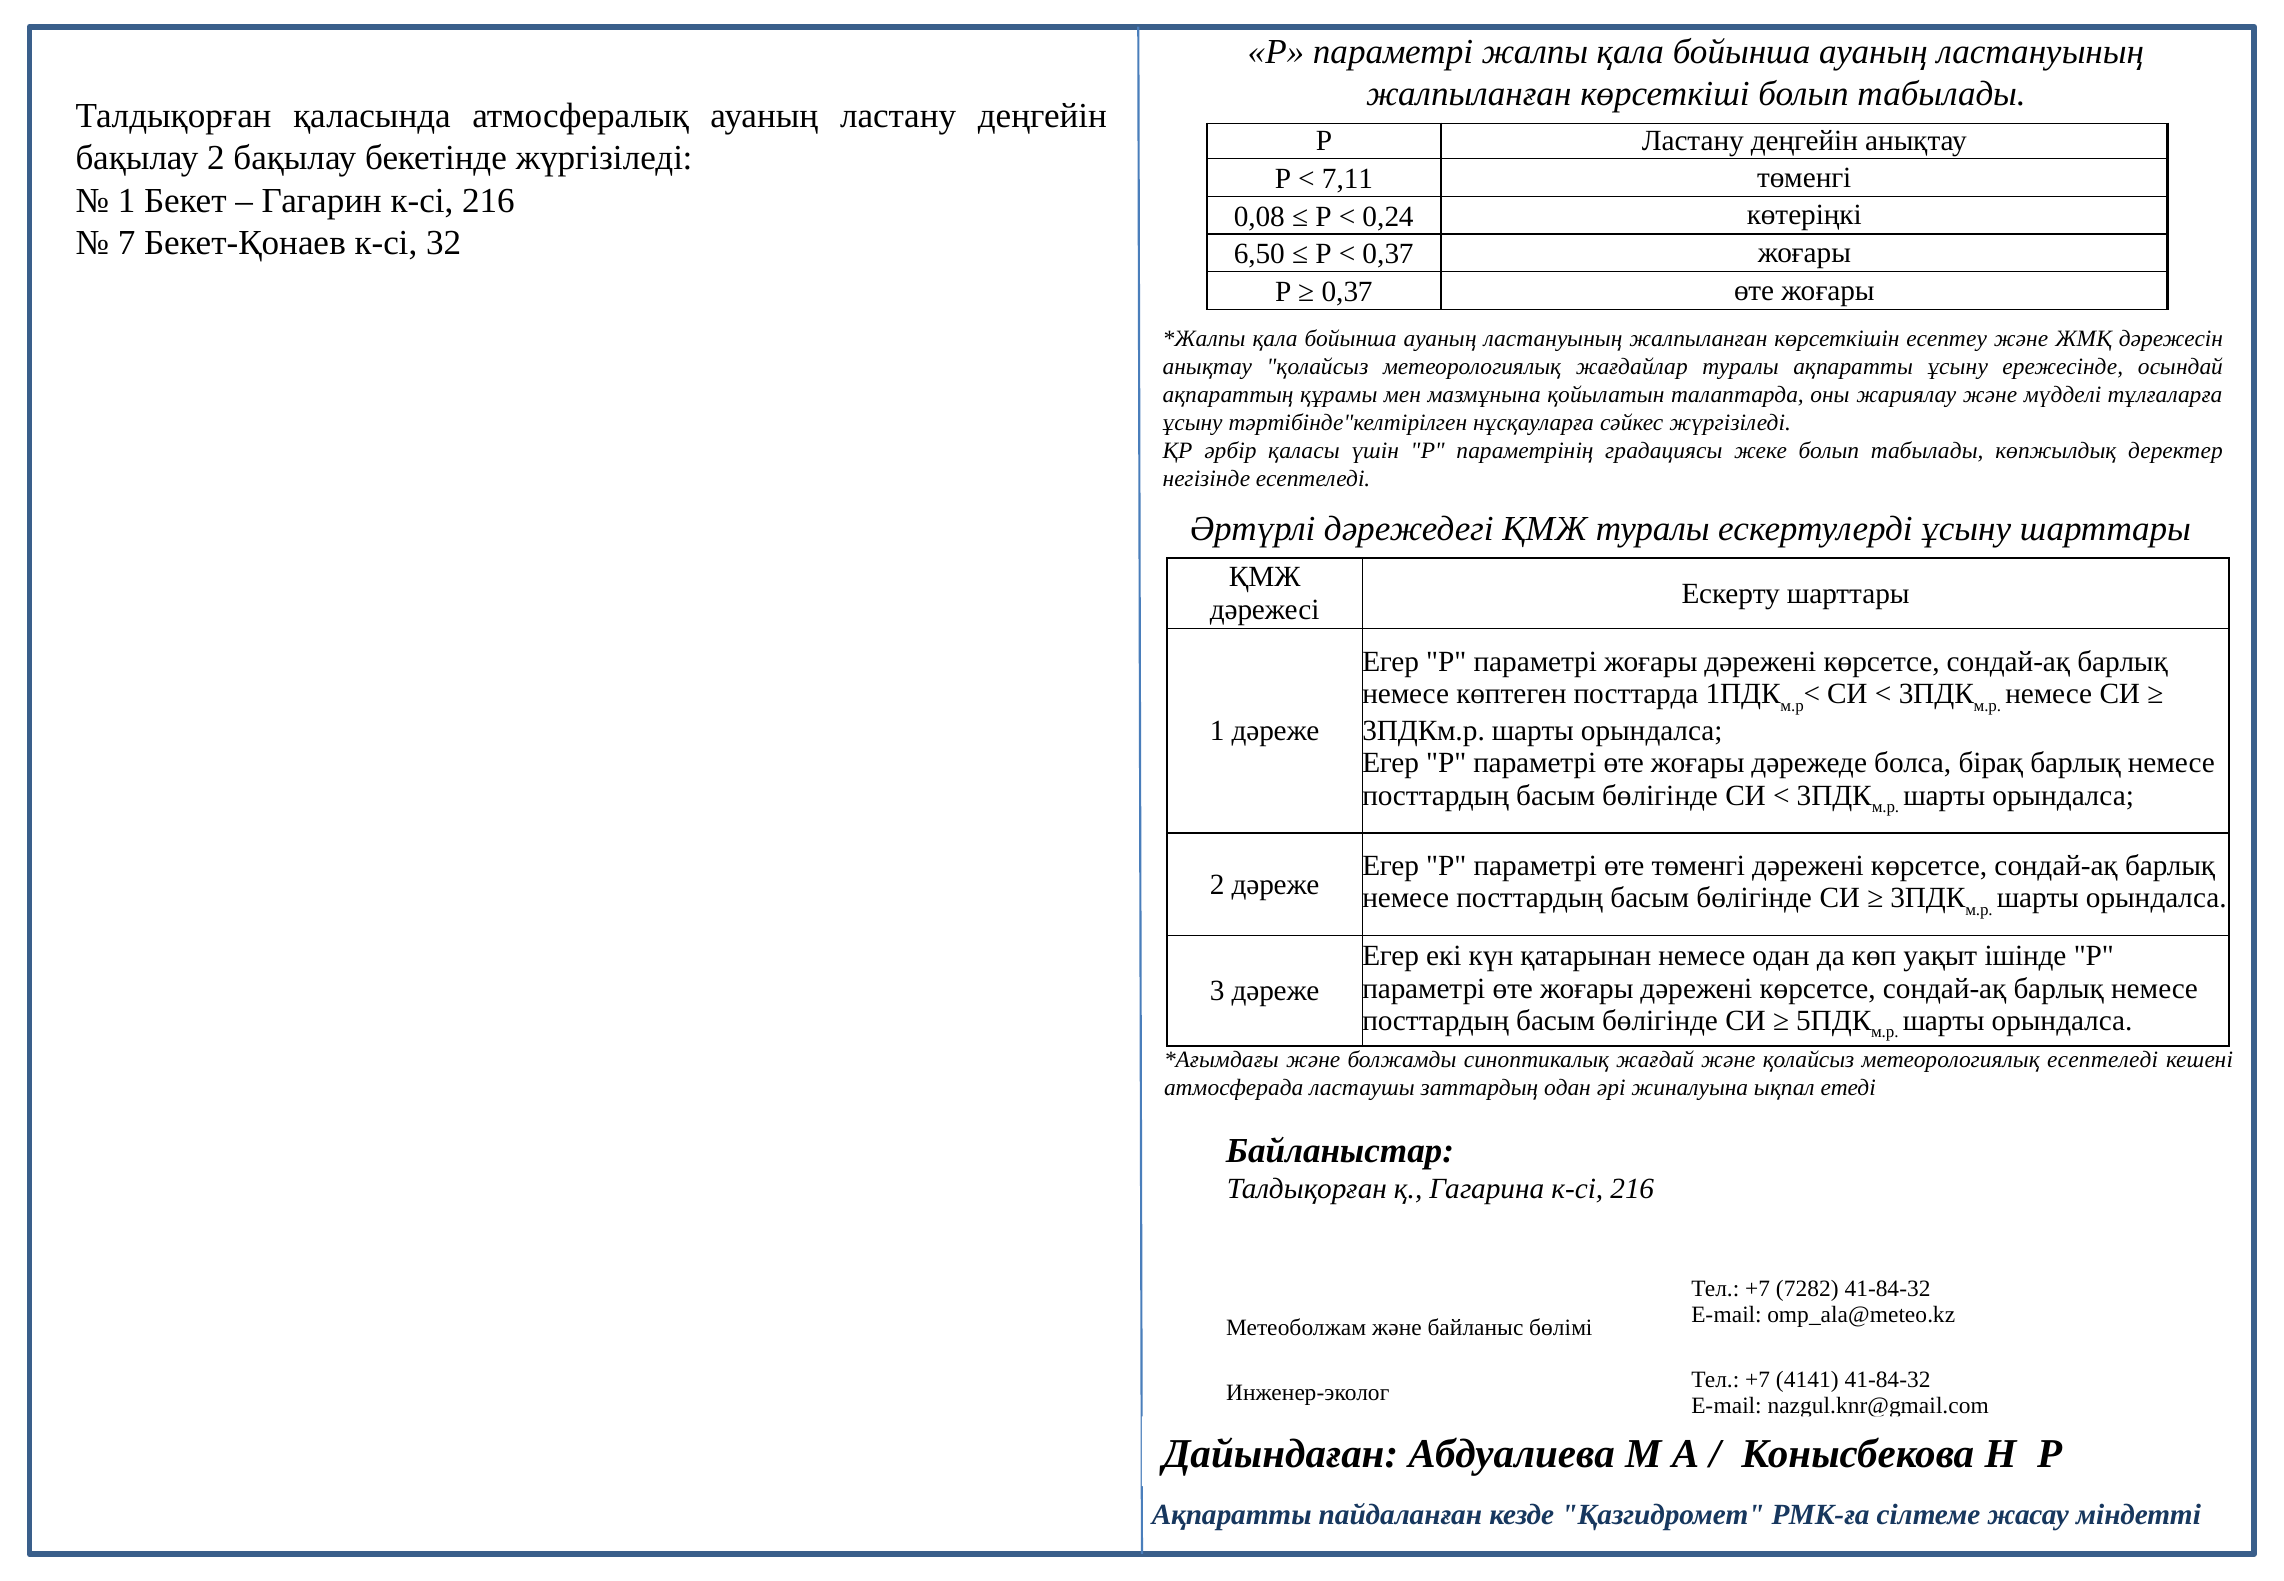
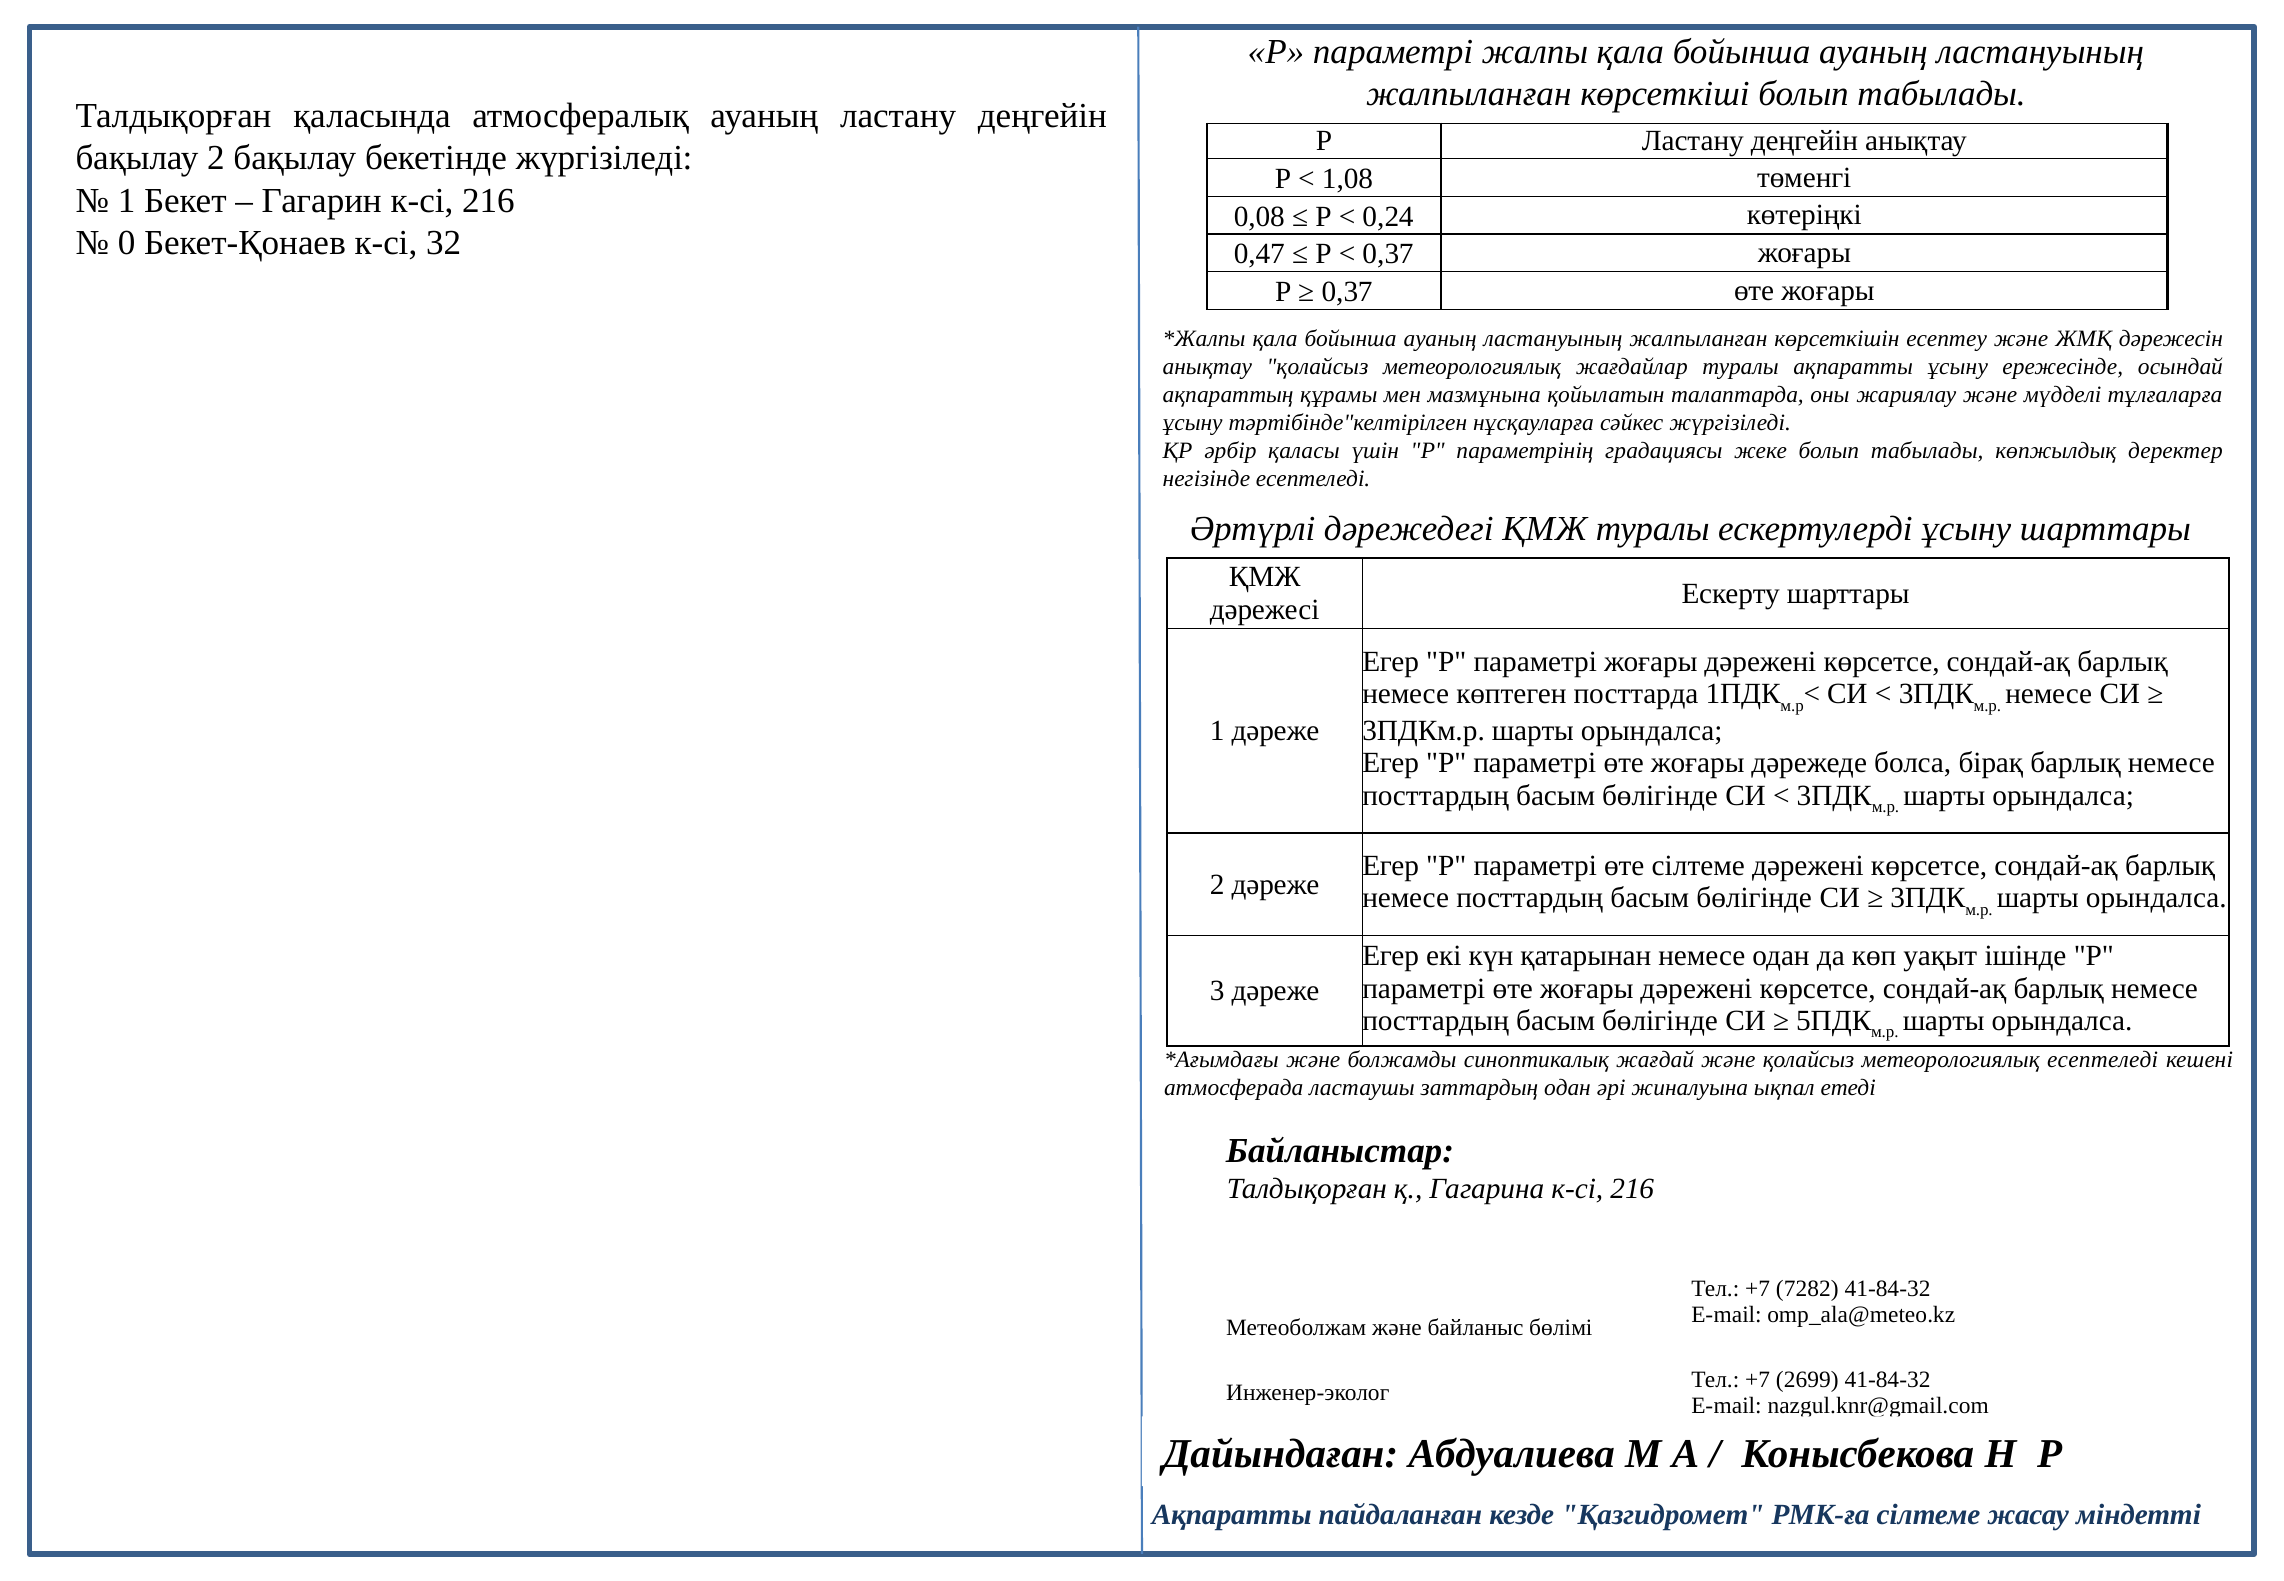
7,11: 7,11 -> 1,08
7: 7 -> 0
6,50: 6,50 -> 0,47
өте төменгі: төменгі -> сілтеме
4141: 4141 -> 2699
